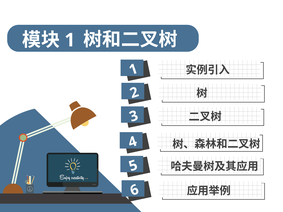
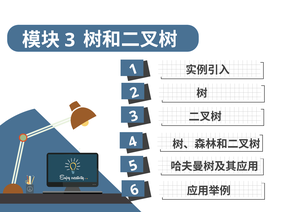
1 at (70, 40): 1 -> 3
